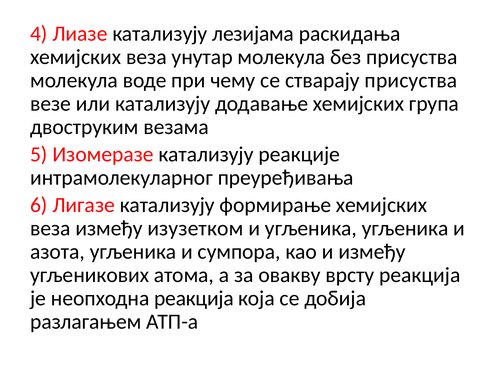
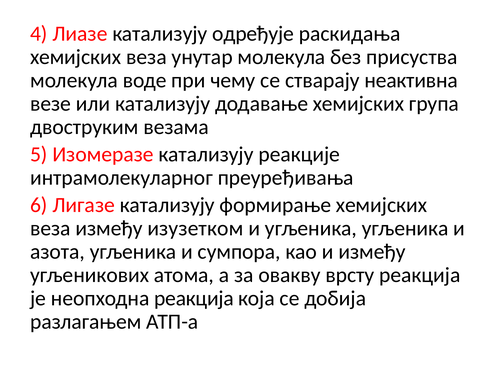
лезијама: лезијама -> одређује
стварају присуства: присуства -> неактивна
